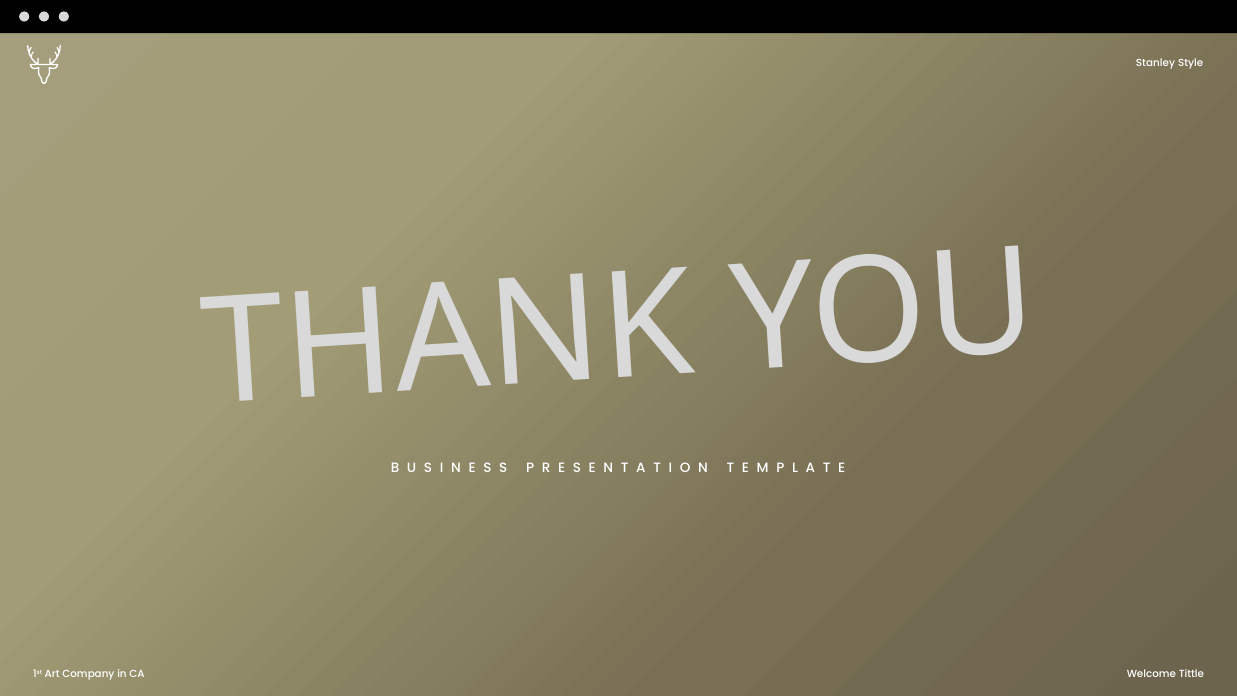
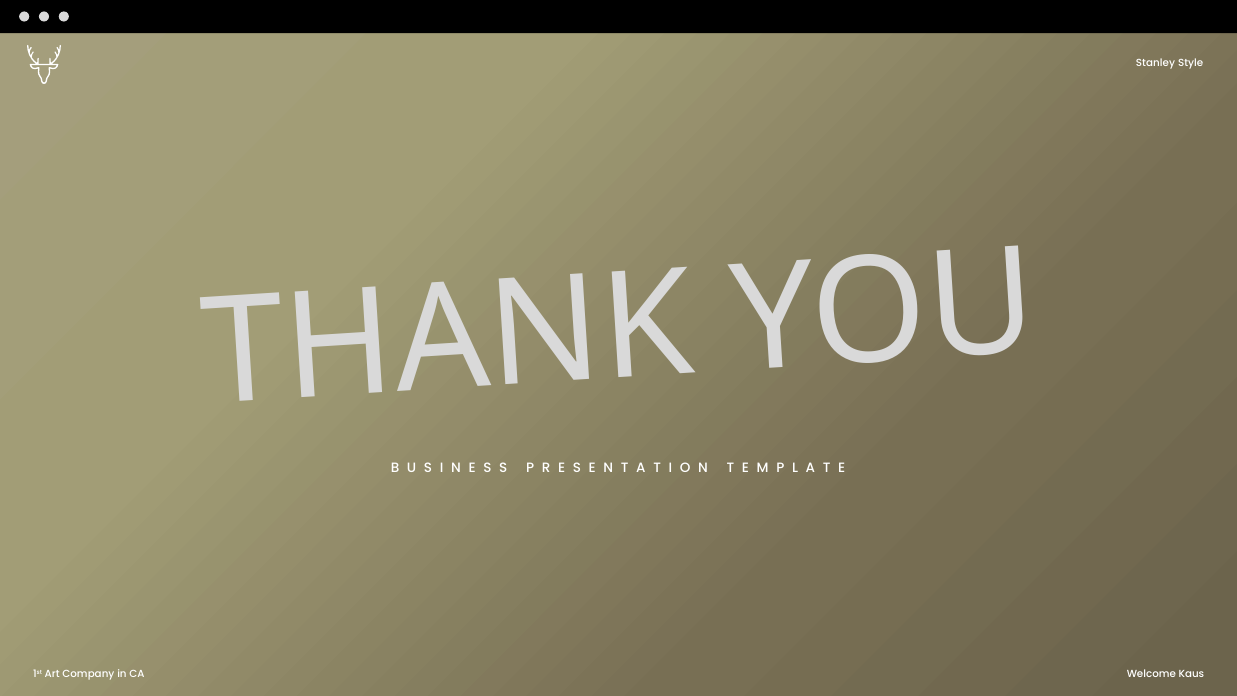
Tittle: Tittle -> Kaus
